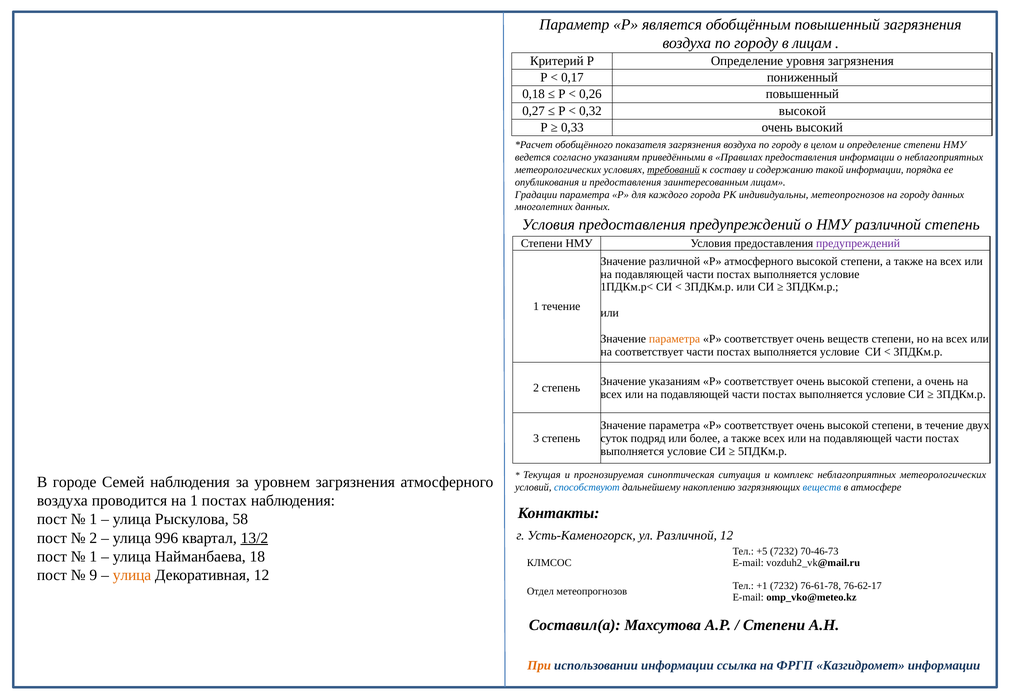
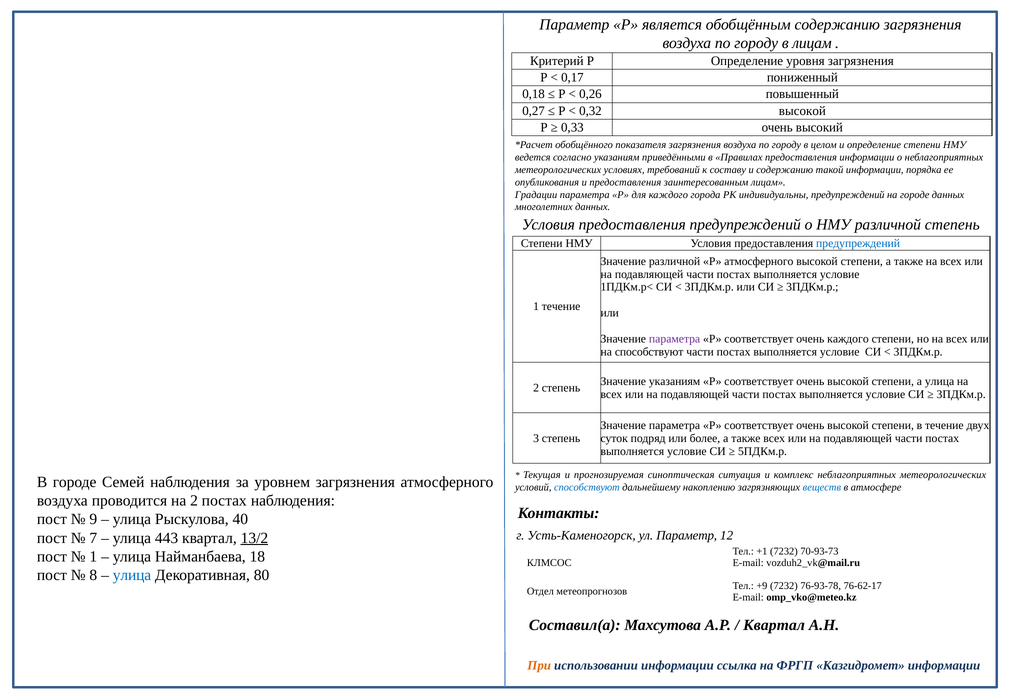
обобщённым повышенный: повышенный -> содержанию
требований underline: present -> none
индивидуальны метеопрогнозов: метеопрогнозов -> предупреждений
на городу: городу -> городе
предупреждений at (858, 243) colour: purple -> blue
параметра at (675, 339) colour: orange -> purple
очень веществ: веществ -> каждого
на соответствует: соответствует -> способствуют
а очень: очень -> улица
на 1: 1 -> 2
1 at (93, 519): 1 -> 9
58: 58 -> 40
ул Различной: Различной -> Параметр
2 at (93, 538): 2 -> 7
996: 996 -> 443
+5: +5 -> +1
70-46-73: 70-46-73 -> 70-93-73
9: 9 -> 8
улица at (132, 575) colour: orange -> blue
Декоративная 12: 12 -> 80
+1: +1 -> +9
76-61-78: 76-61-78 -> 76-93-78
Степени at (774, 625): Степени -> Квартал
